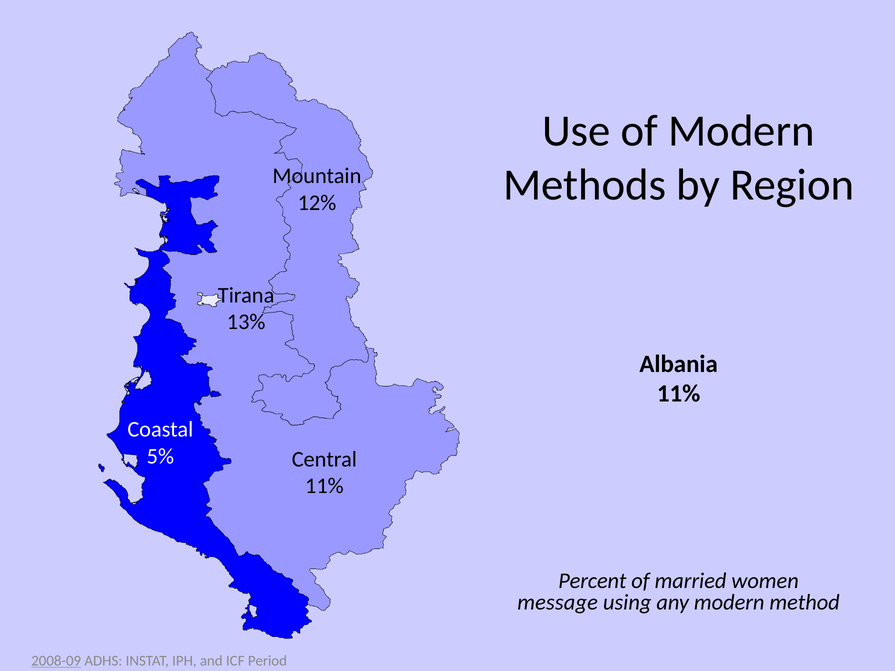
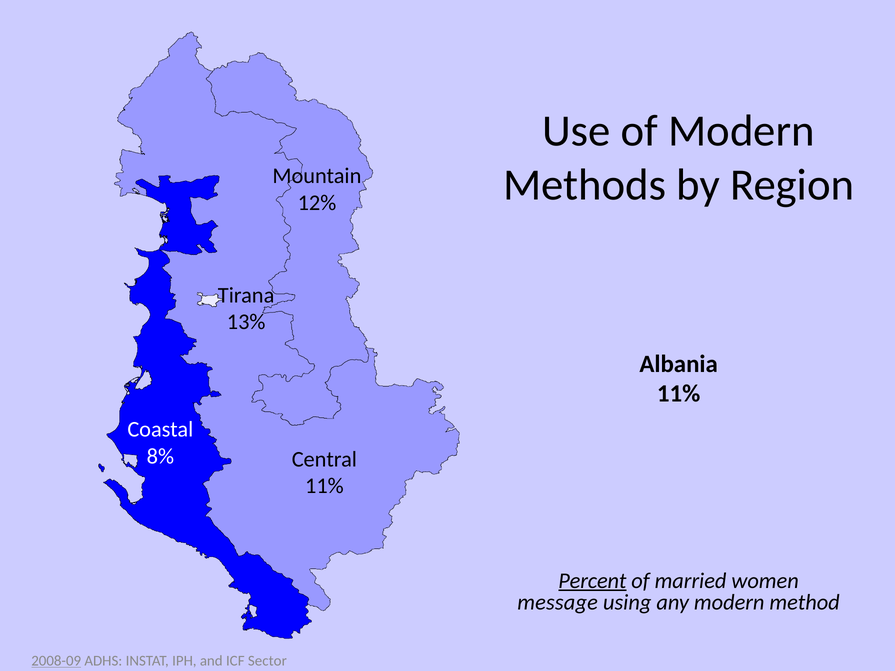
5%: 5% -> 8%
Percent underline: none -> present
Period: Period -> Sector
